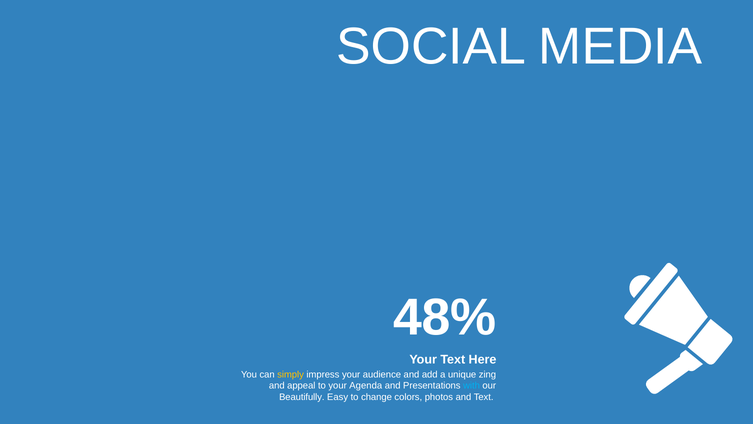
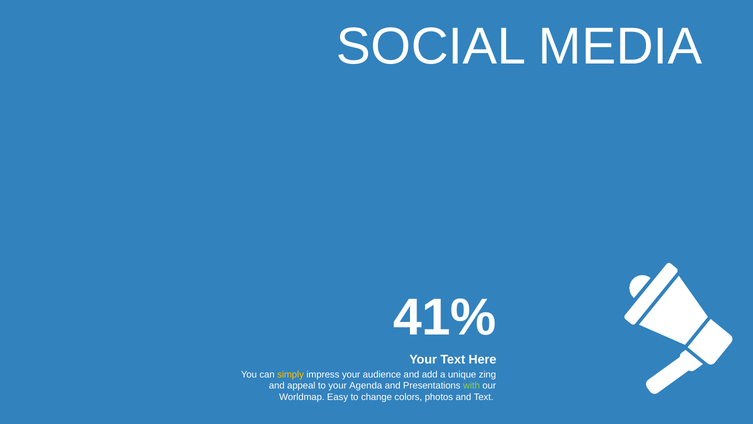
48%: 48% -> 41%
with colour: light blue -> light green
Beautifully: Beautifully -> Worldmap
